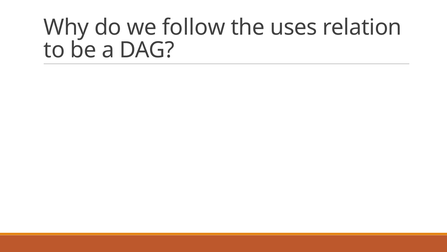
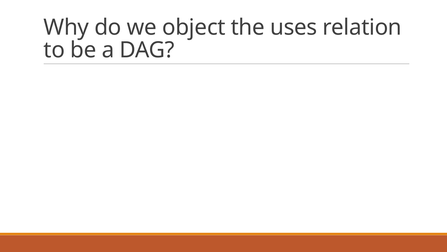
follow: follow -> object
